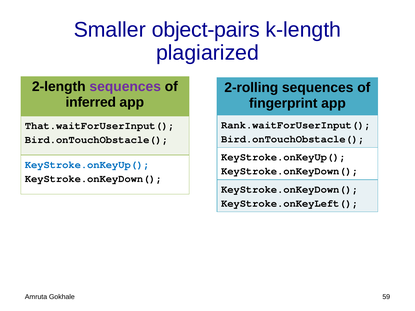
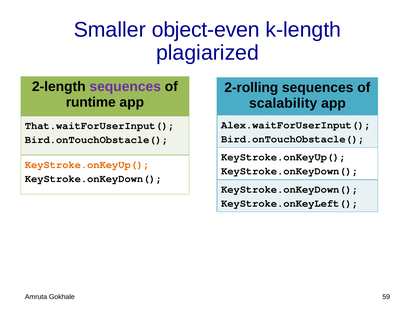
object-pairs: object-pairs -> object-even
inferred: inferred -> runtime
fingerprint: fingerprint -> scalability
Rank.waitForUserInput(: Rank.waitForUserInput( -> Alex.waitForUserInput(
KeyStroke.onKeyUp( at (87, 165) colour: blue -> orange
